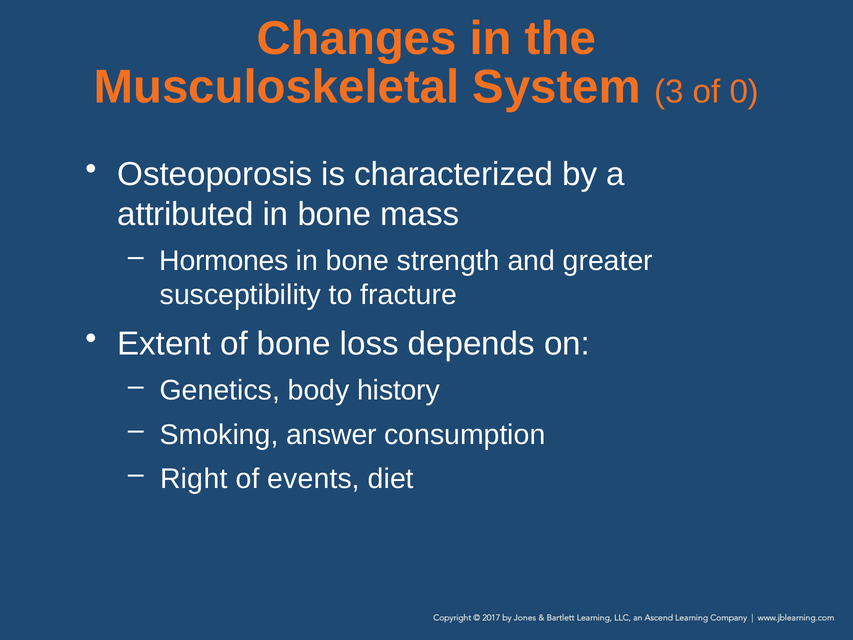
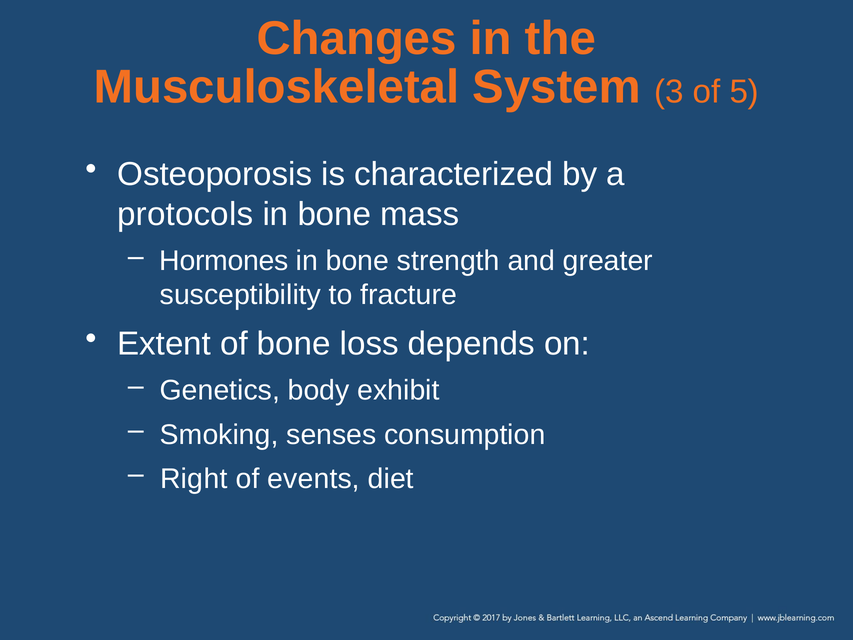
0: 0 -> 5
attributed: attributed -> protocols
history: history -> exhibit
answer: answer -> senses
